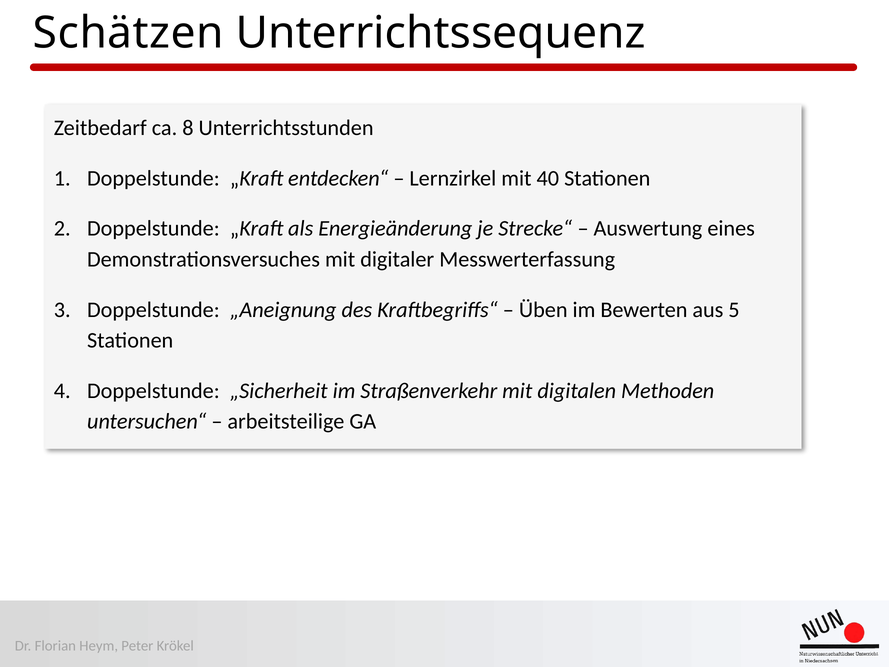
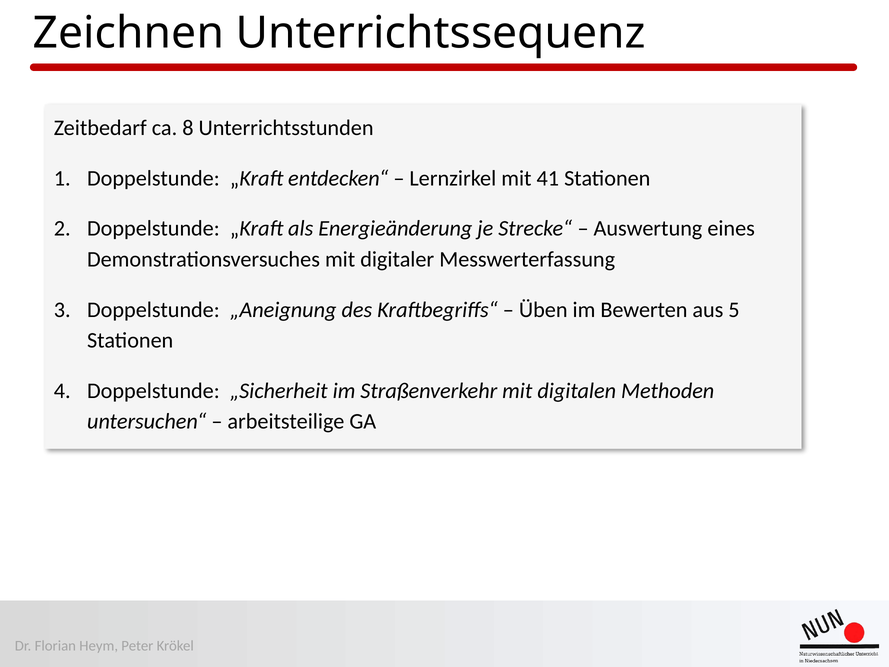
Schätzen: Schätzen -> Zeichnen
40: 40 -> 41
